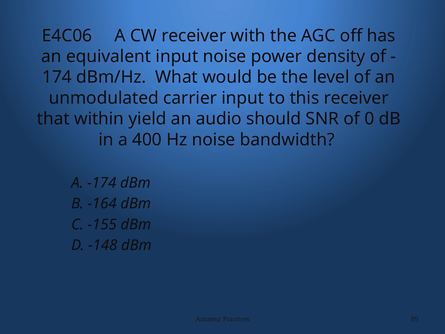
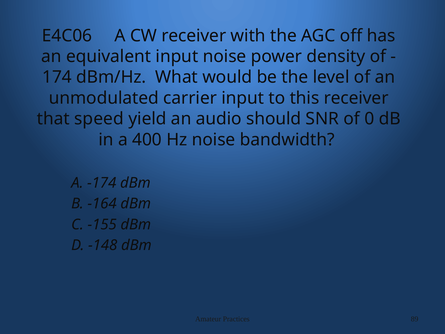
within: within -> speed
